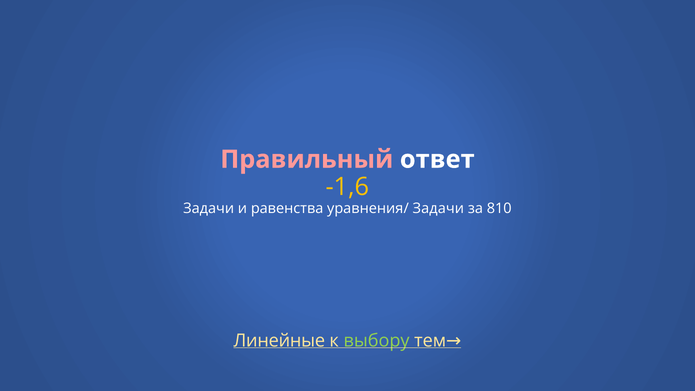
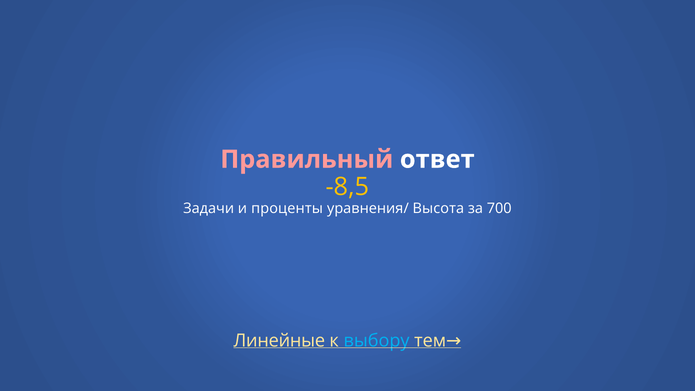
-1,6: -1,6 -> -8,5
равенства: равенства -> проценты
уравнения/ Задачи: Задачи -> Высота
810: 810 -> 700
выбору colour: light green -> light blue
